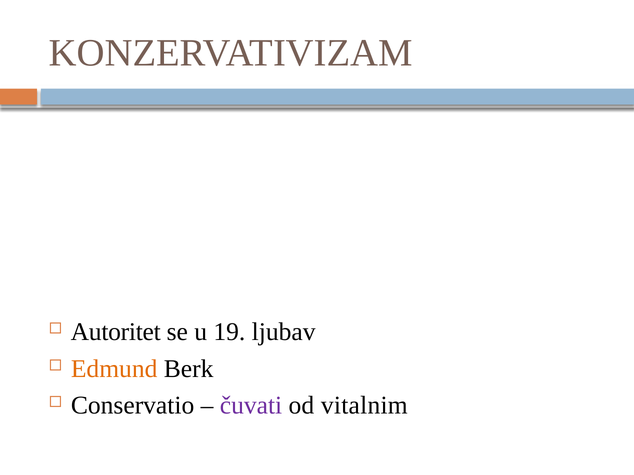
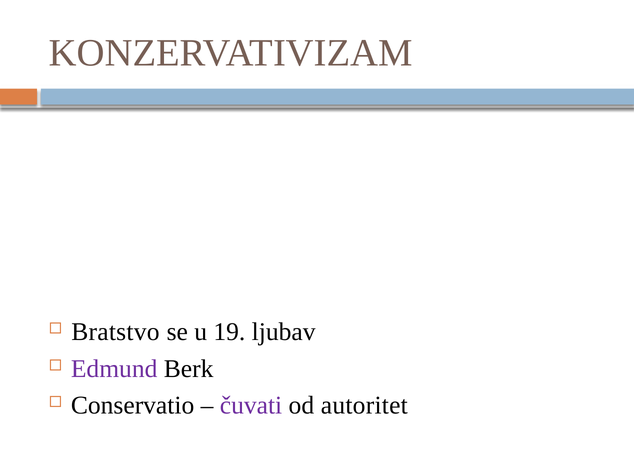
Autoritet: Autoritet -> Bratstvo
Edmund colour: orange -> purple
vitalnim: vitalnim -> autoritet
